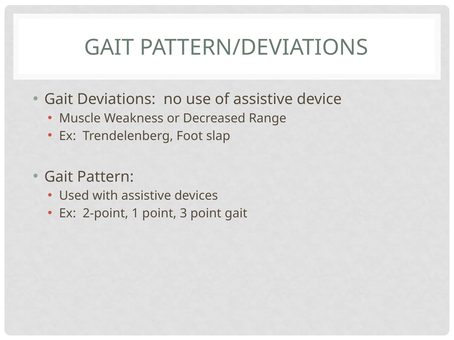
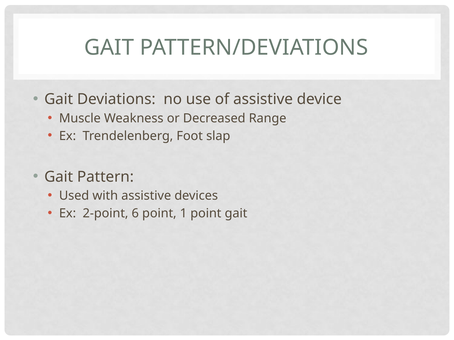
1: 1 -> 6
3: 3 -> 1
